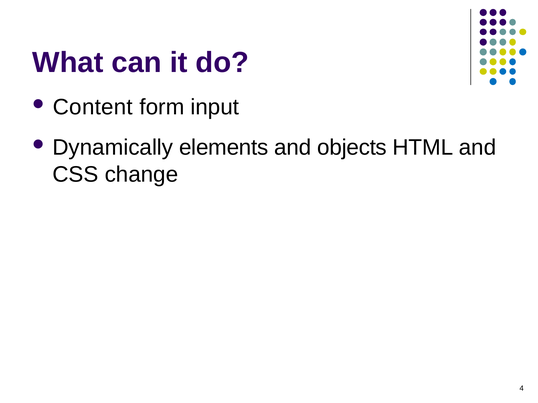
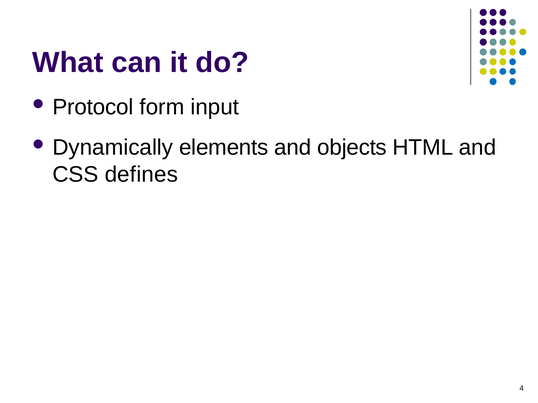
Content: Content -> Protocol
change: change -> defines
